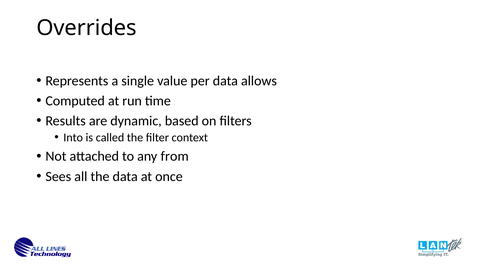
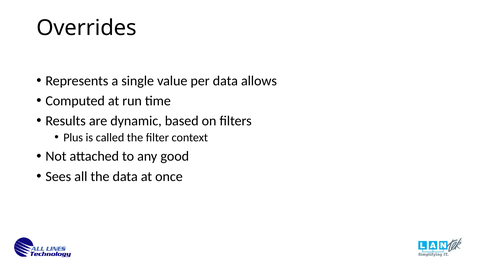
Into: Into -> Plus
from: from -> good
